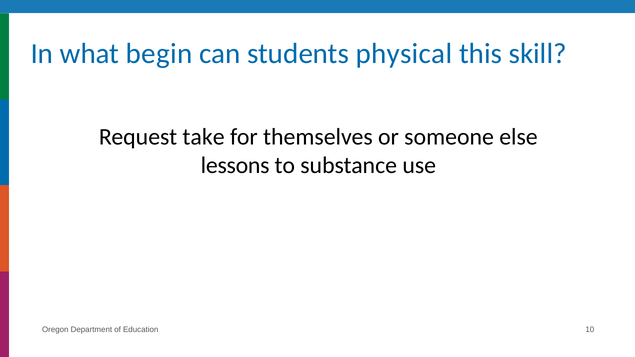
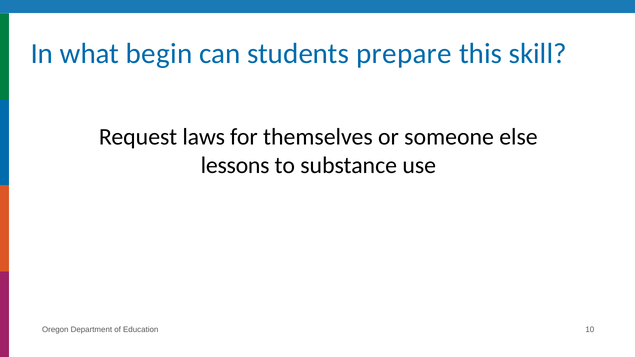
physical: physical -> prepare
take: take -> laws
